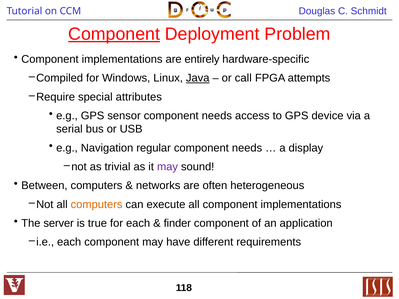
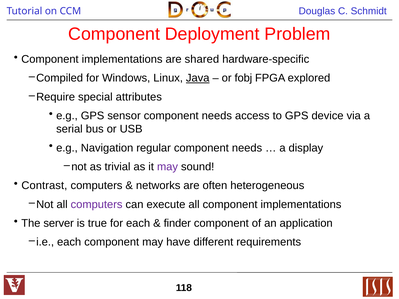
Component at (114, 34) underline: present -> none
entirely: entirely -> shared
call: call -> fobj
attempts: attempts -> explored
Between: Between -> Contrast
computers at (97, 205) colour: orange -> purple
